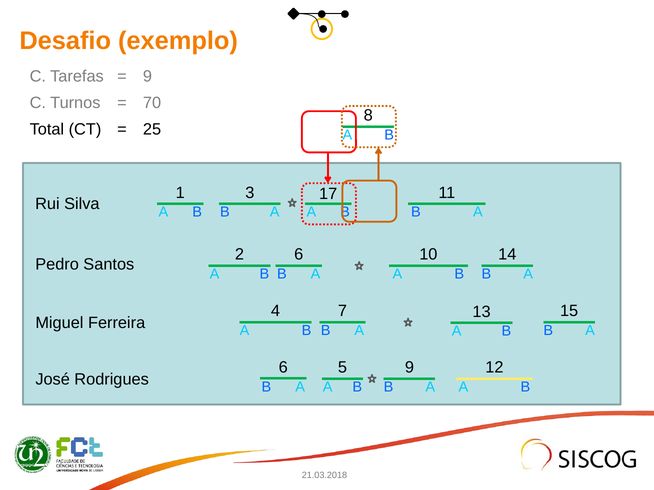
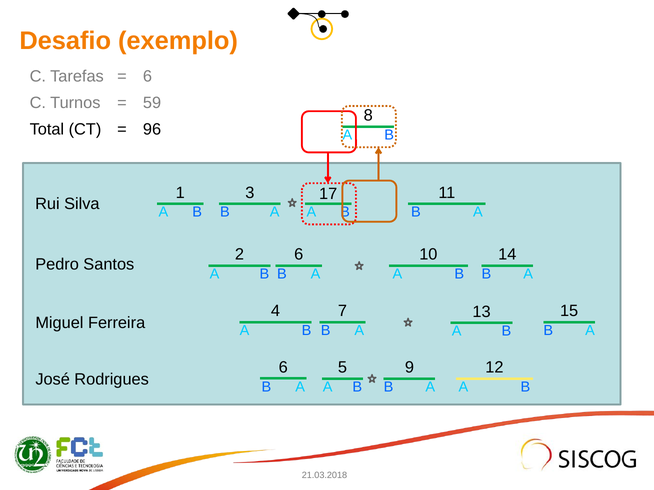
9 at (147, 76): 9 -> 6
70: 70 -> 59
25: 25 -> 96
